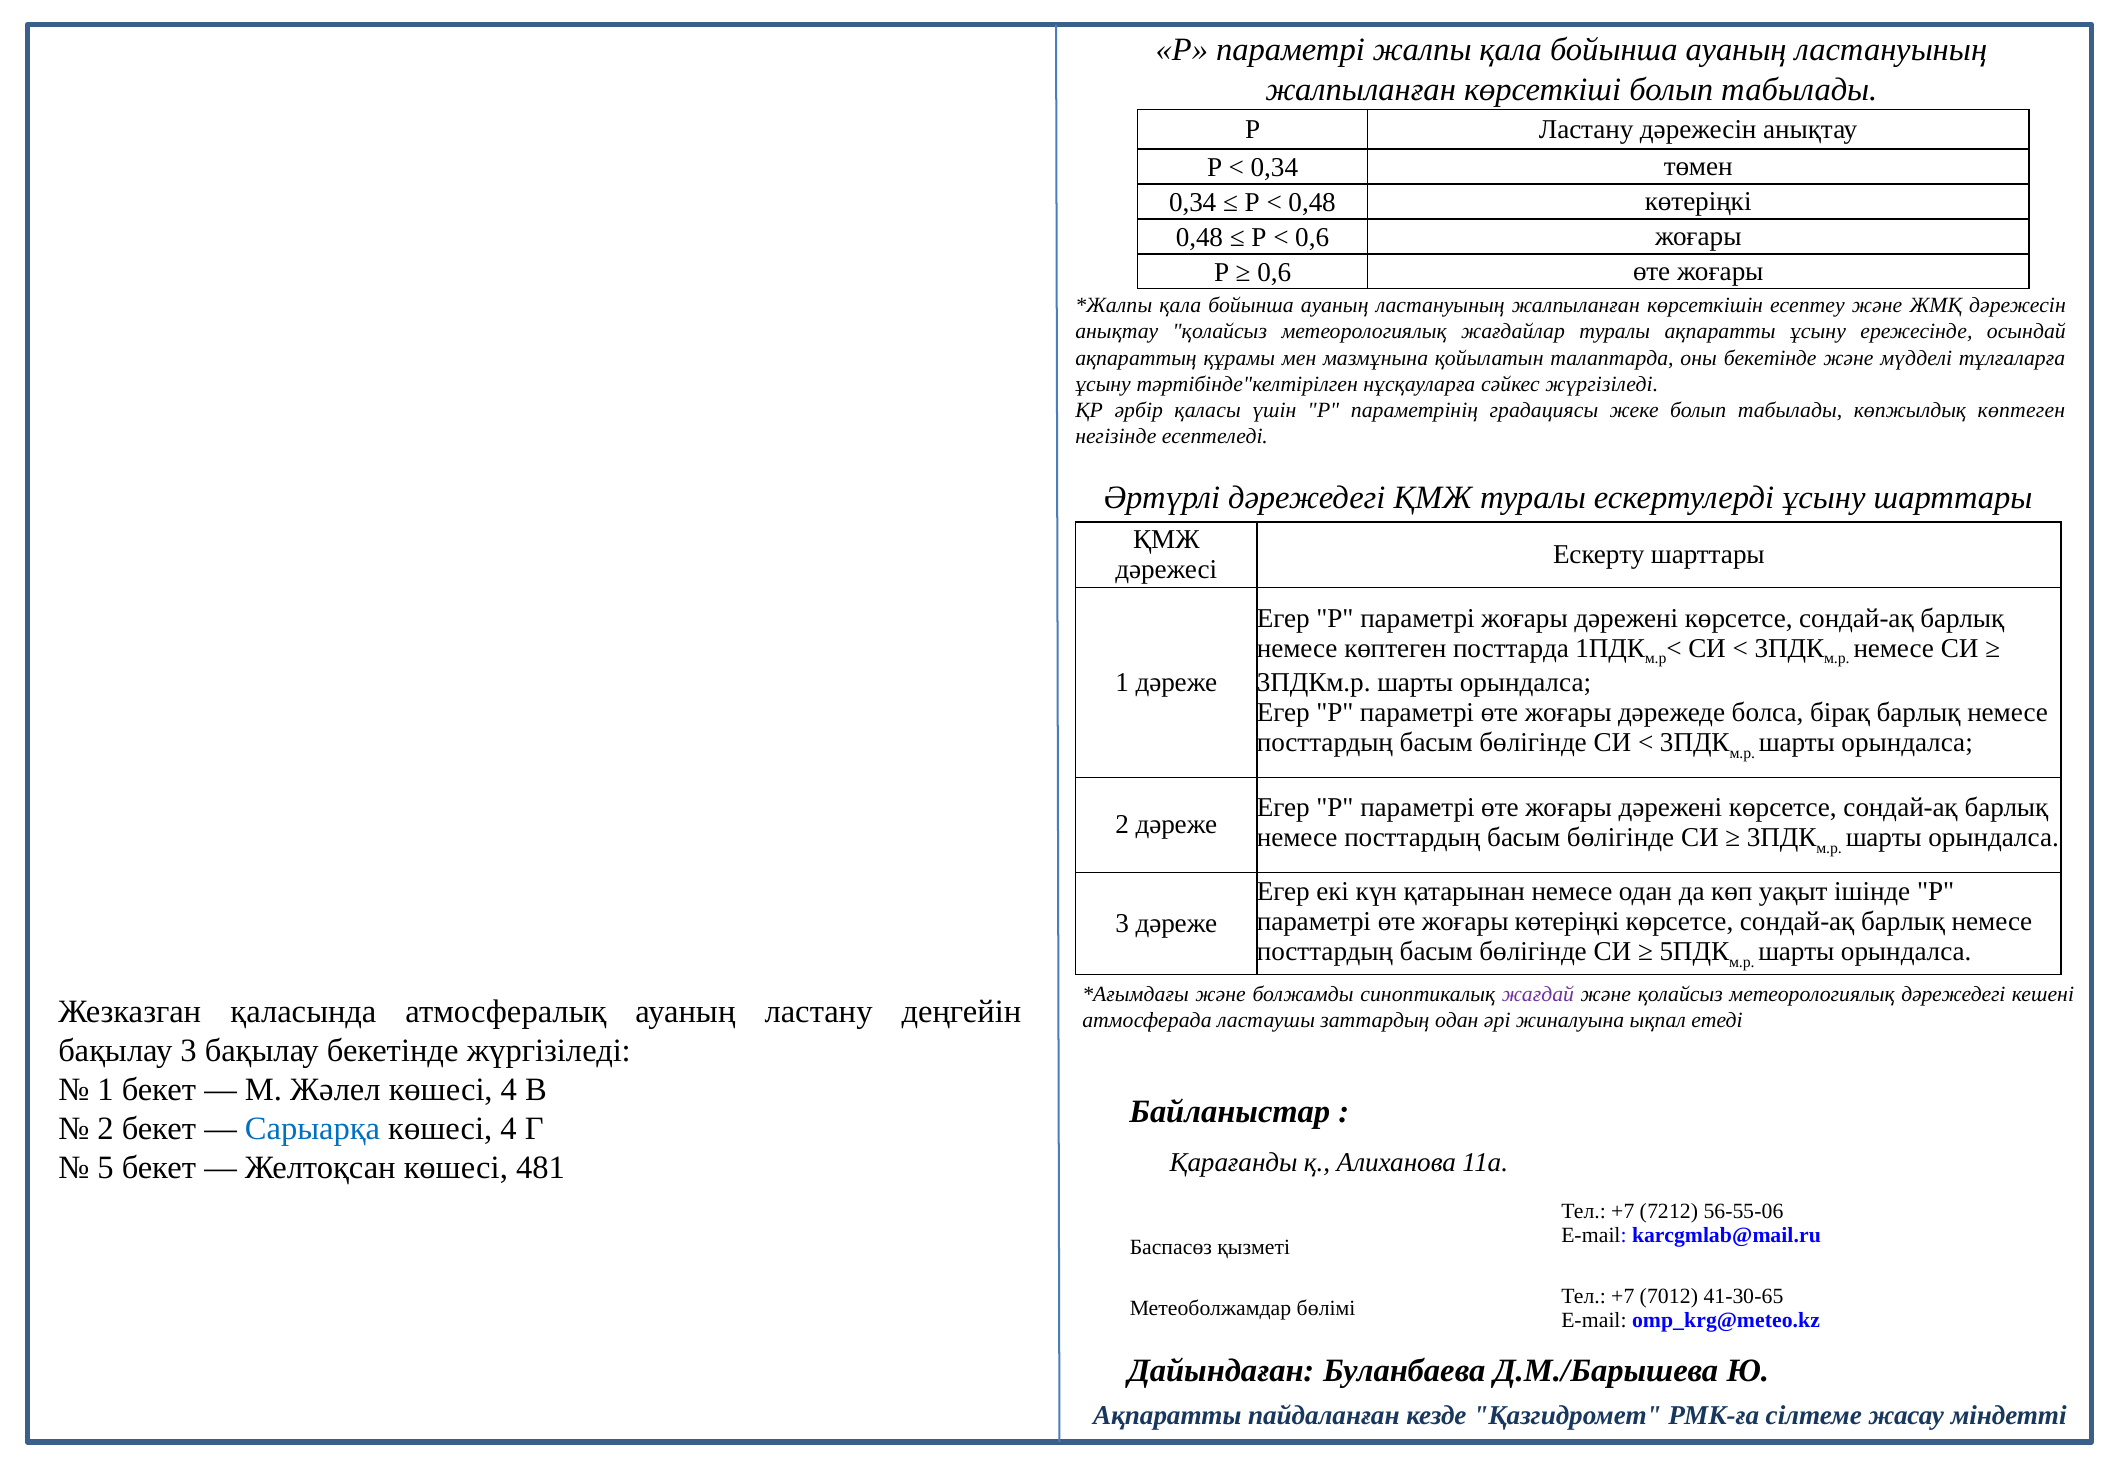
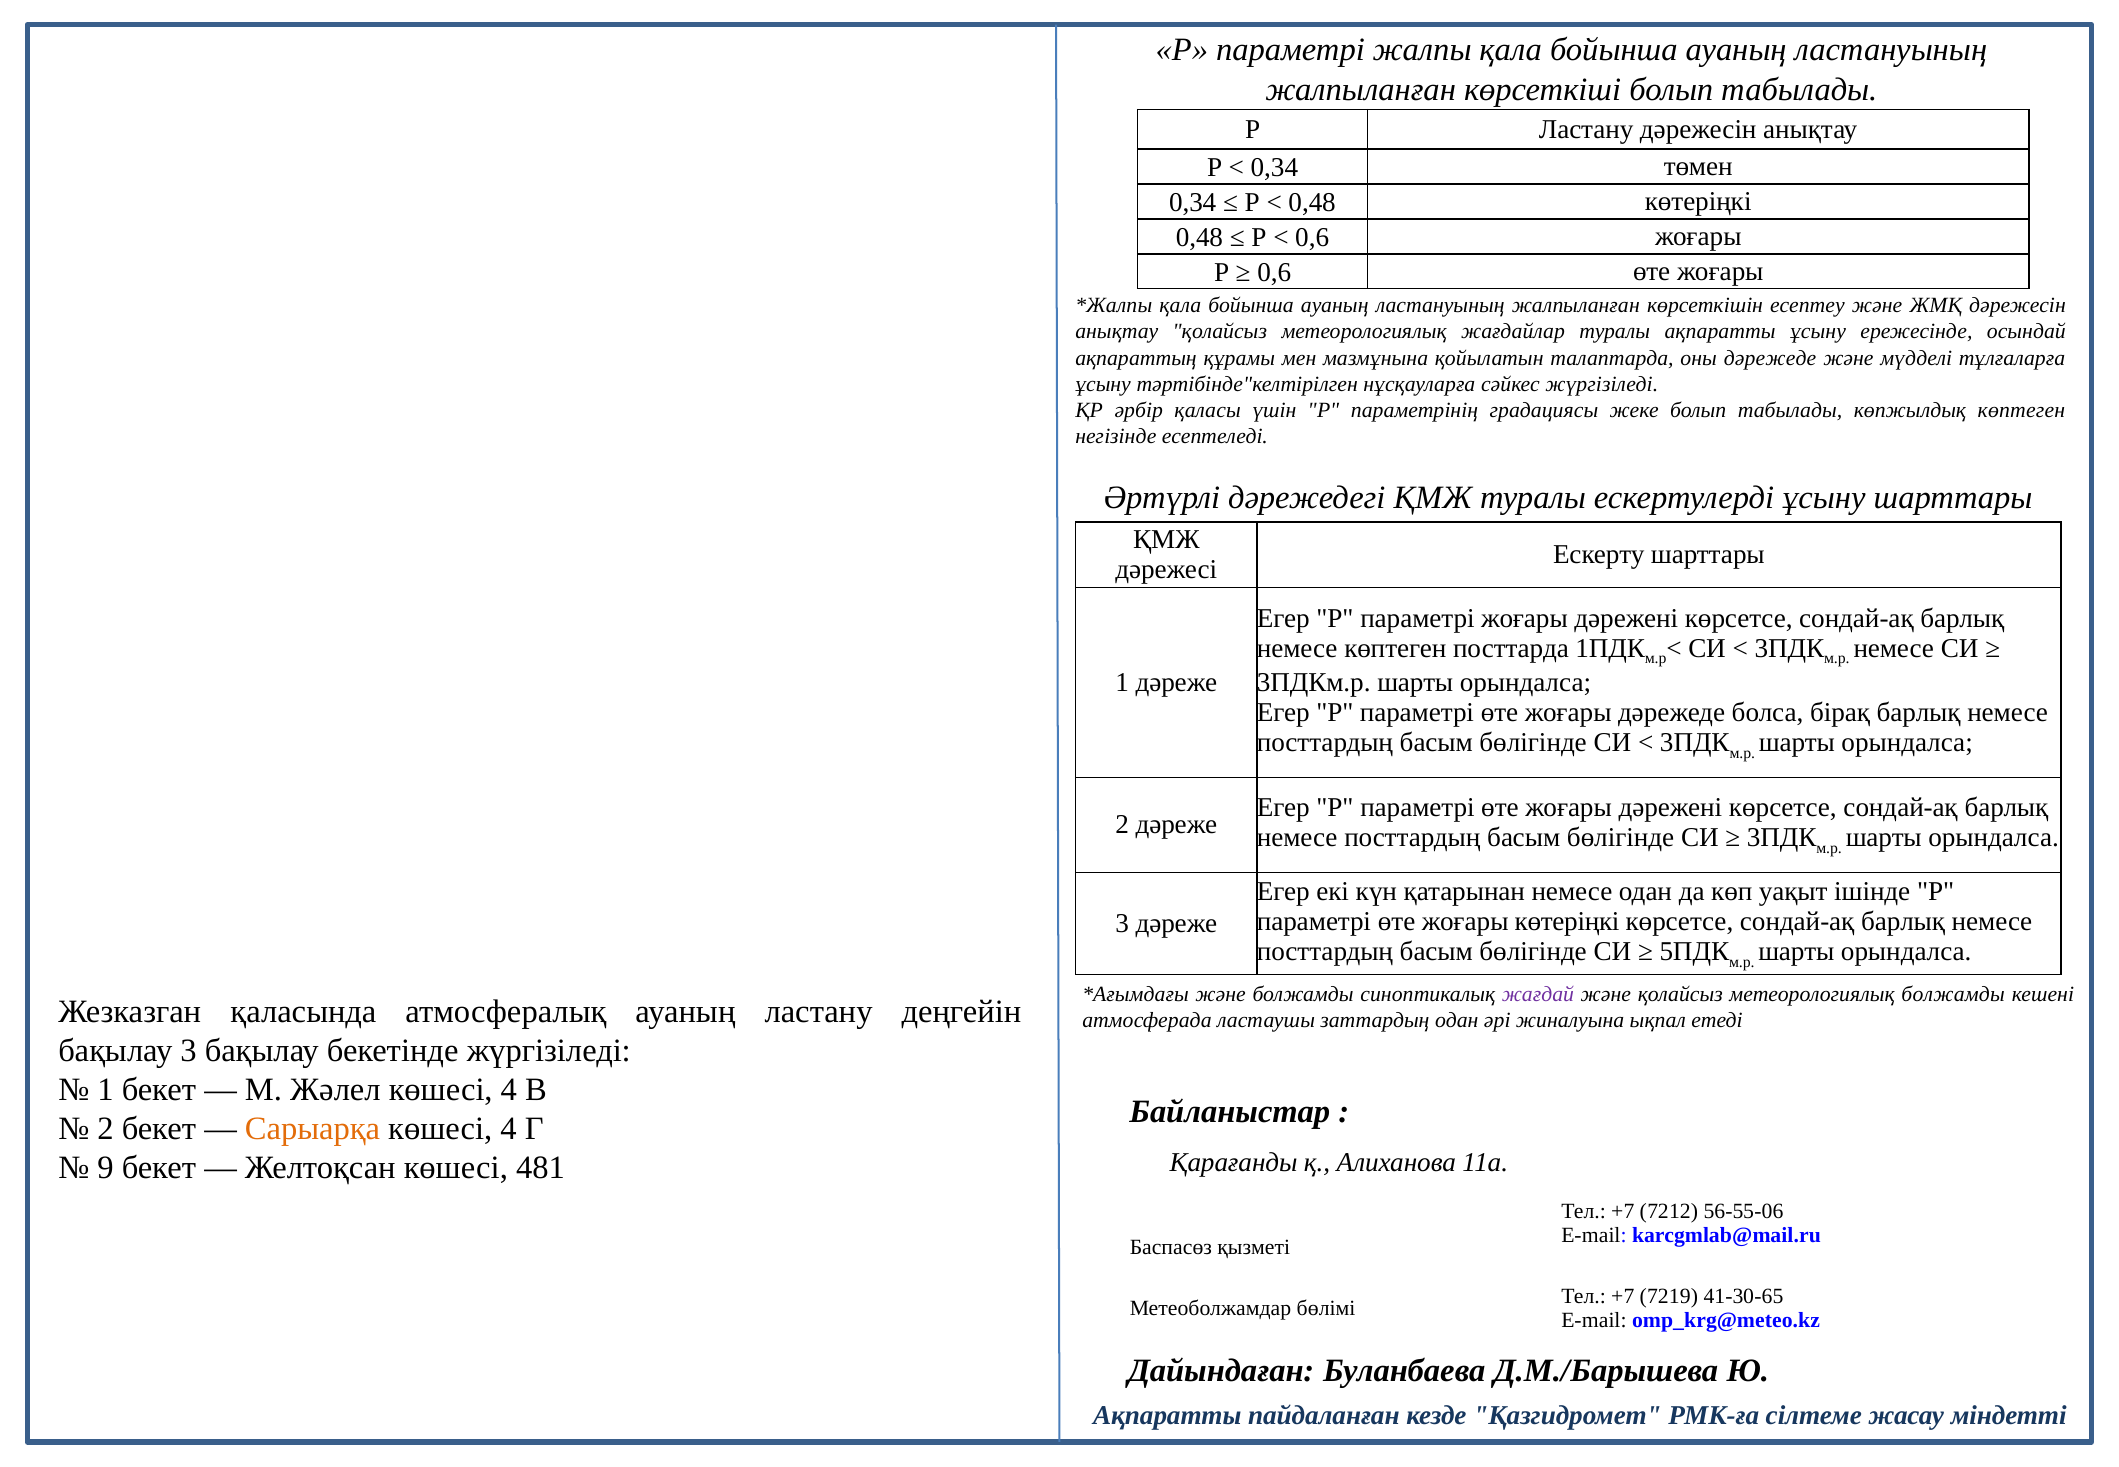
оны бекетінде: бекетінде -> дәрежеде
метеорологиялық дәрежедегі: дәрежедегі -> болжамды
Сарыарқа colour: blue -> orange
5: 5 -> 9
7012: 7012 -> 7219
